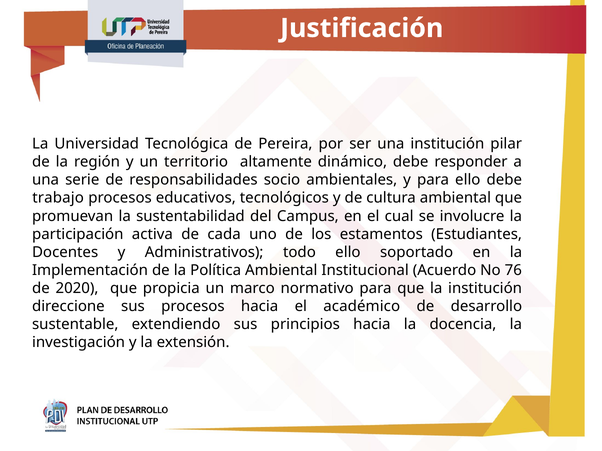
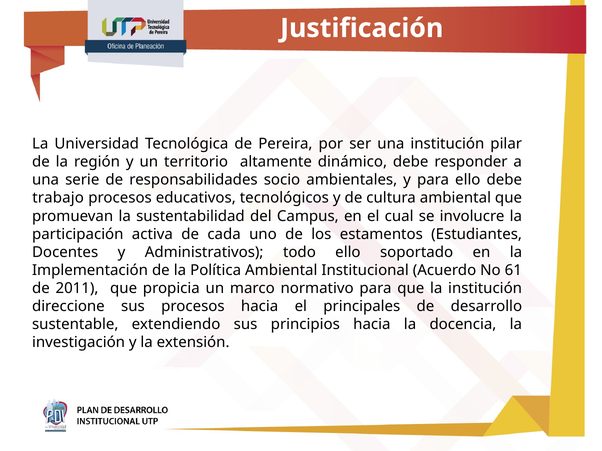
76: 76 -> 61
2020: 2020 -> 2011
académico: académico -> principales
